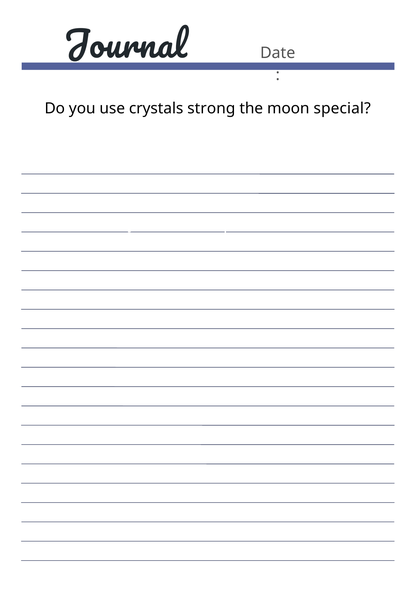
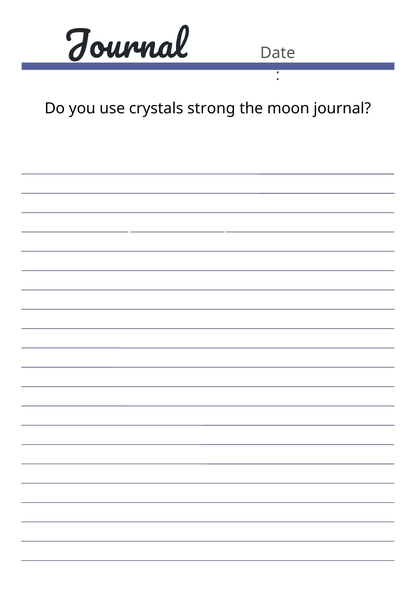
moon special: special -> journal
